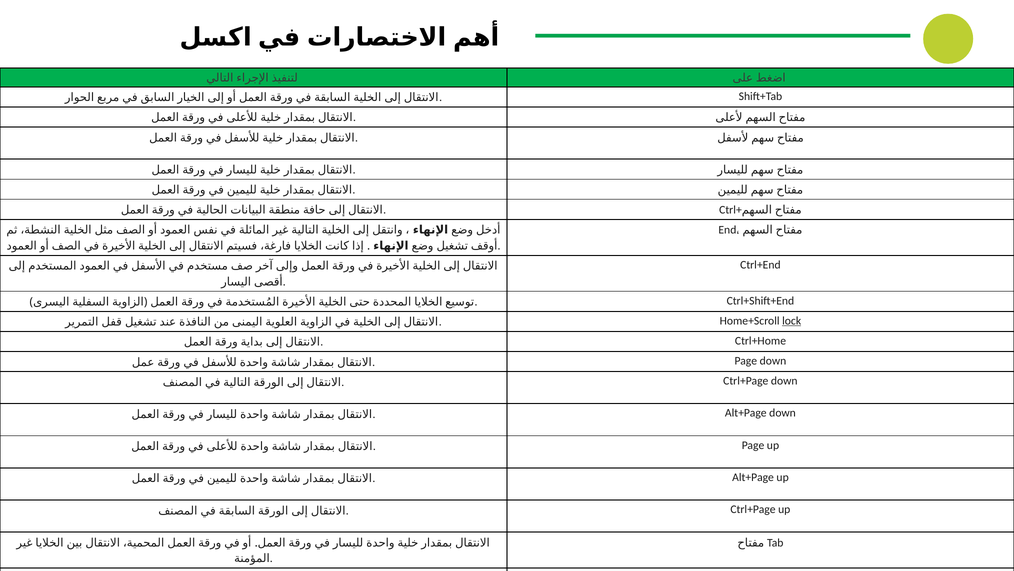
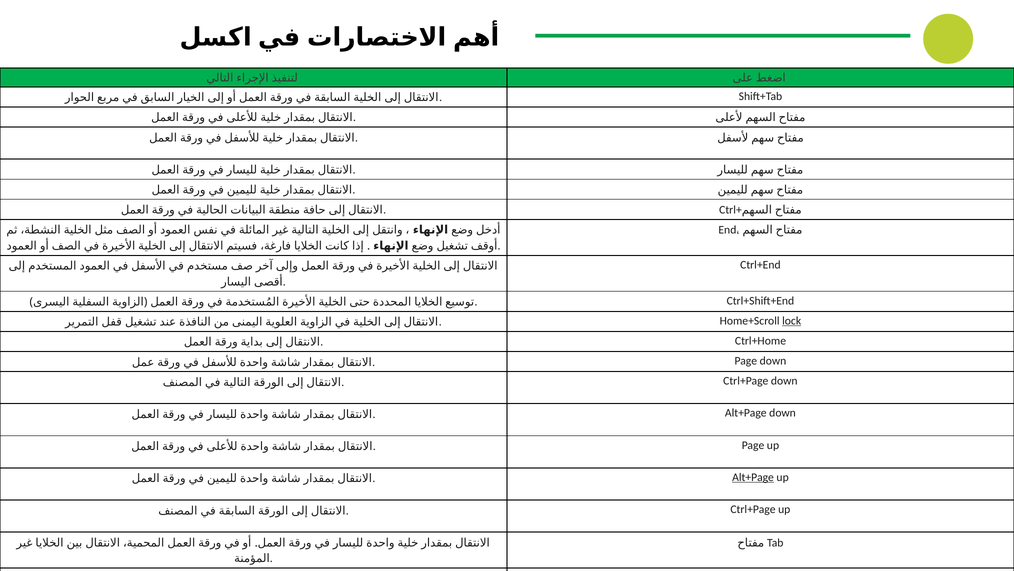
Alt+Page at (753, 477) underline: none -> present
